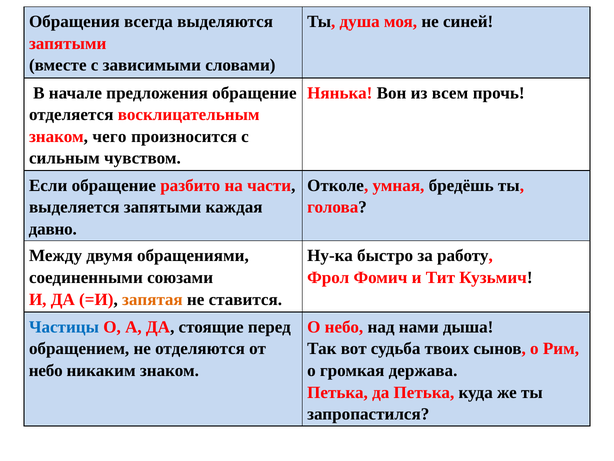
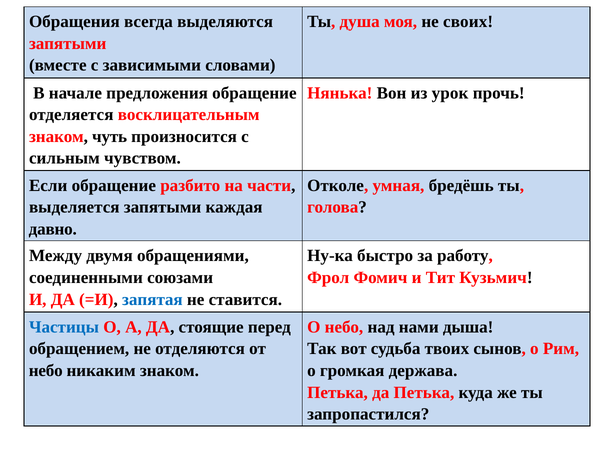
синей: синей -> своих
всем: всем -> урок
чего: чего -> чуть
запятая colour: orange -> blue
